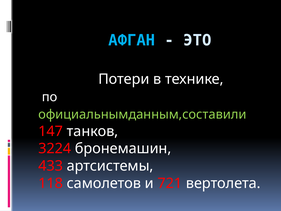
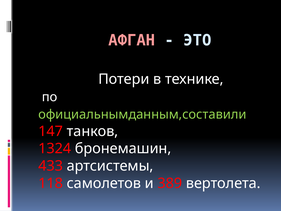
АФГАН colour: light blue -> pink
3224: 3224 -> 1324
721: 721 -> 389
